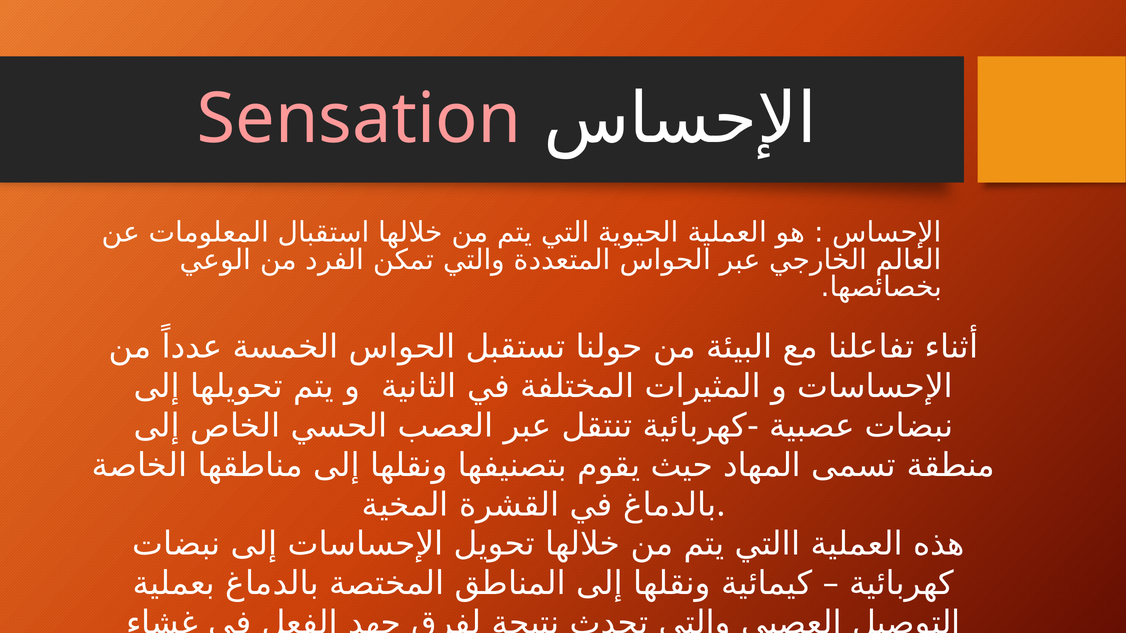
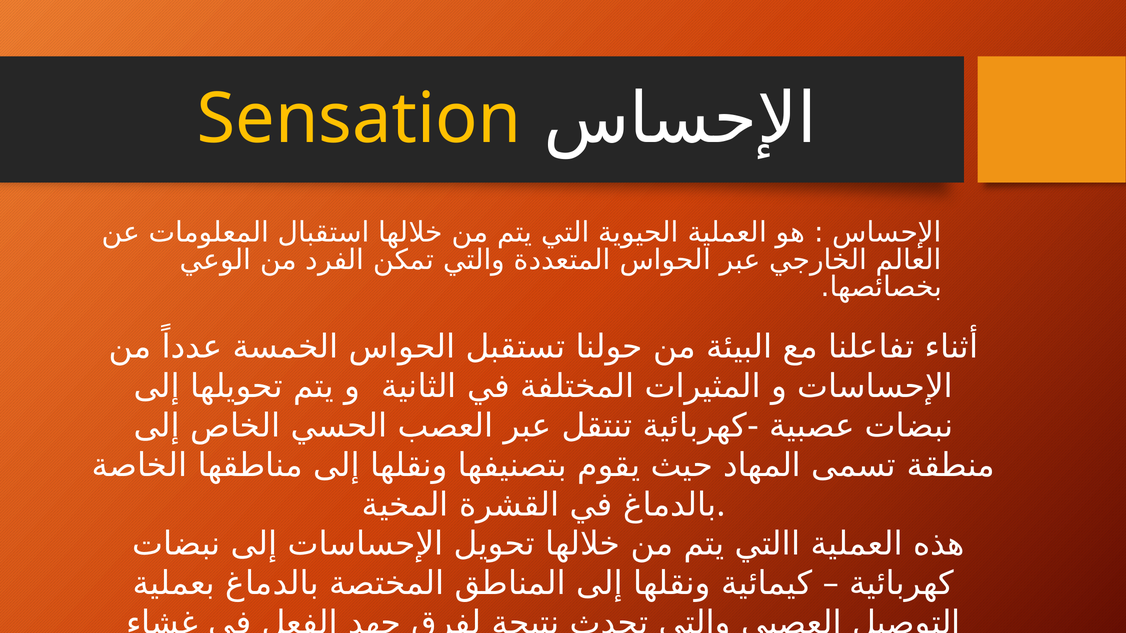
Sensation colour: pink -> yellow
